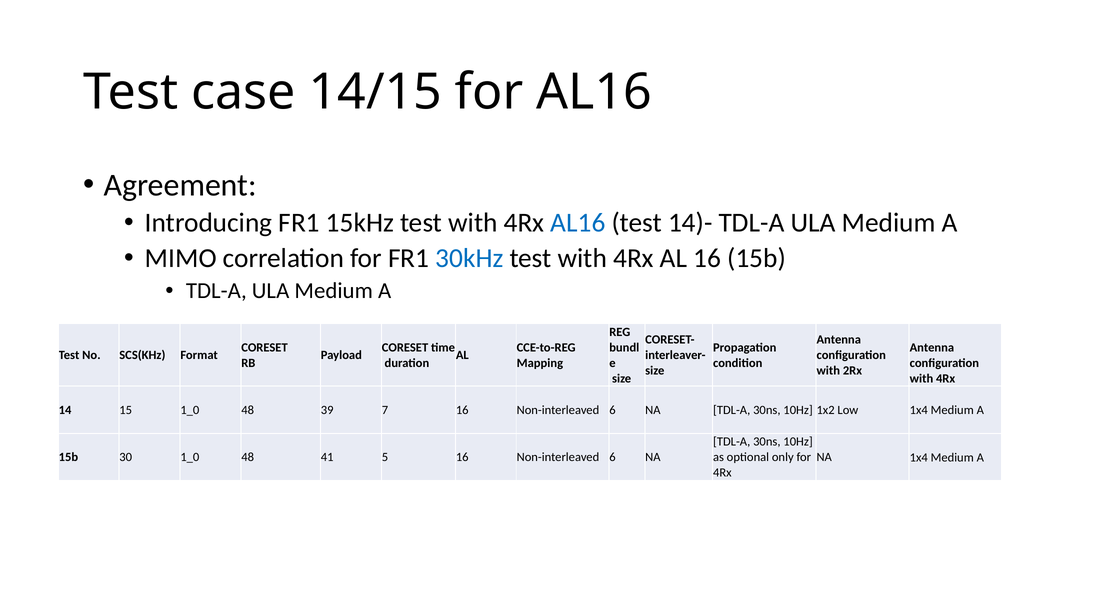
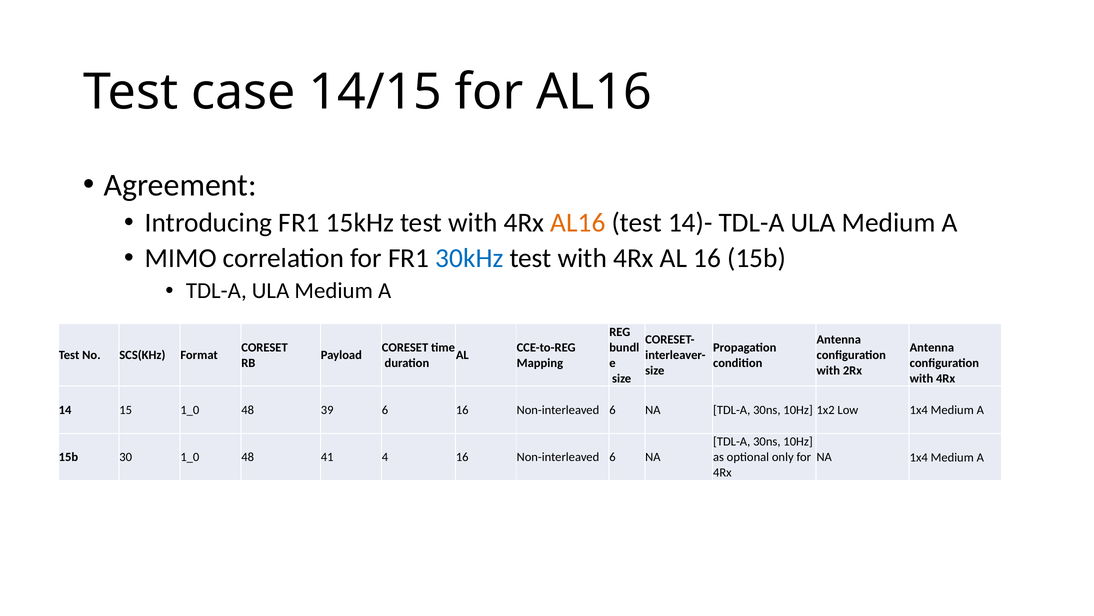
AL16 at (578, 223) colour: blue -> orange
39 7: 7 -> 6
5: 5 -> 4
